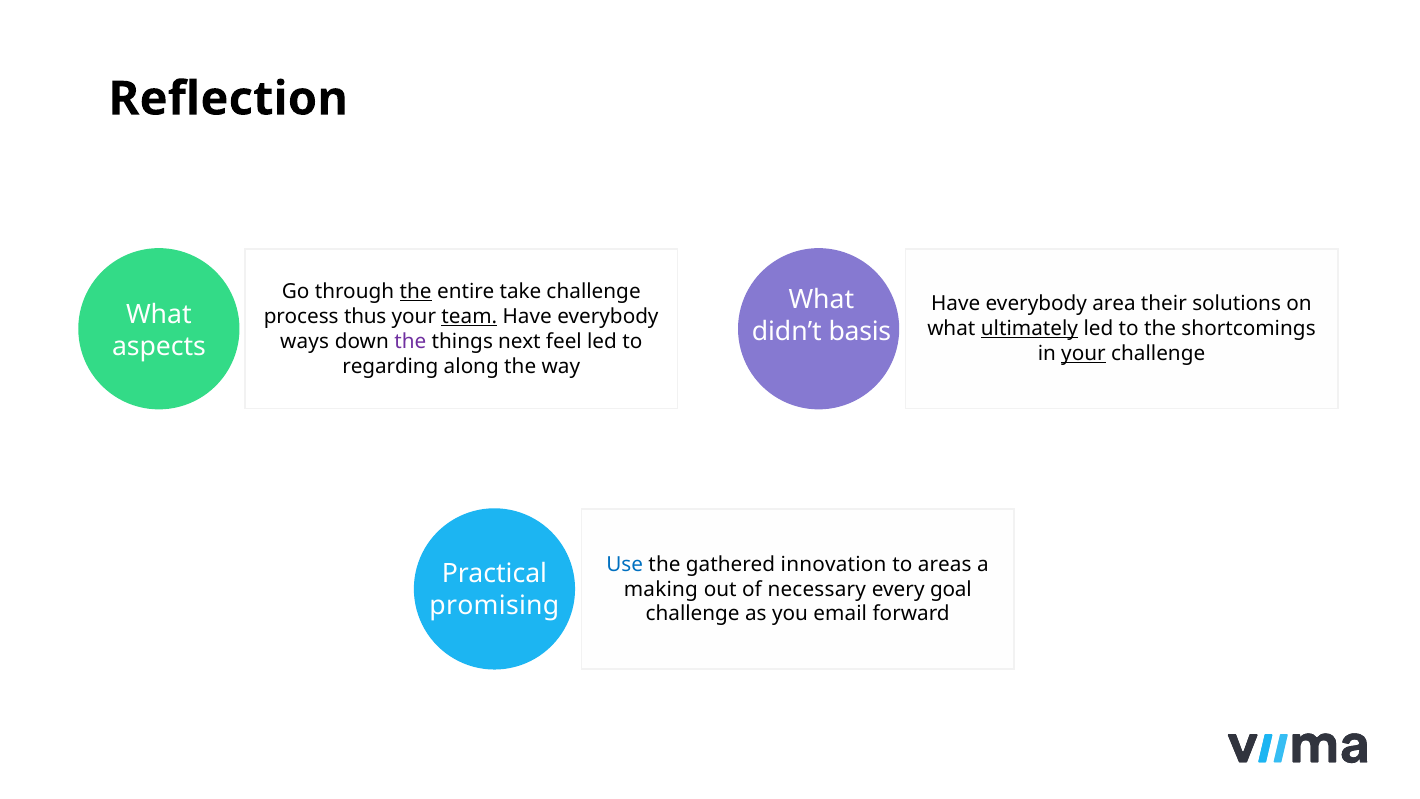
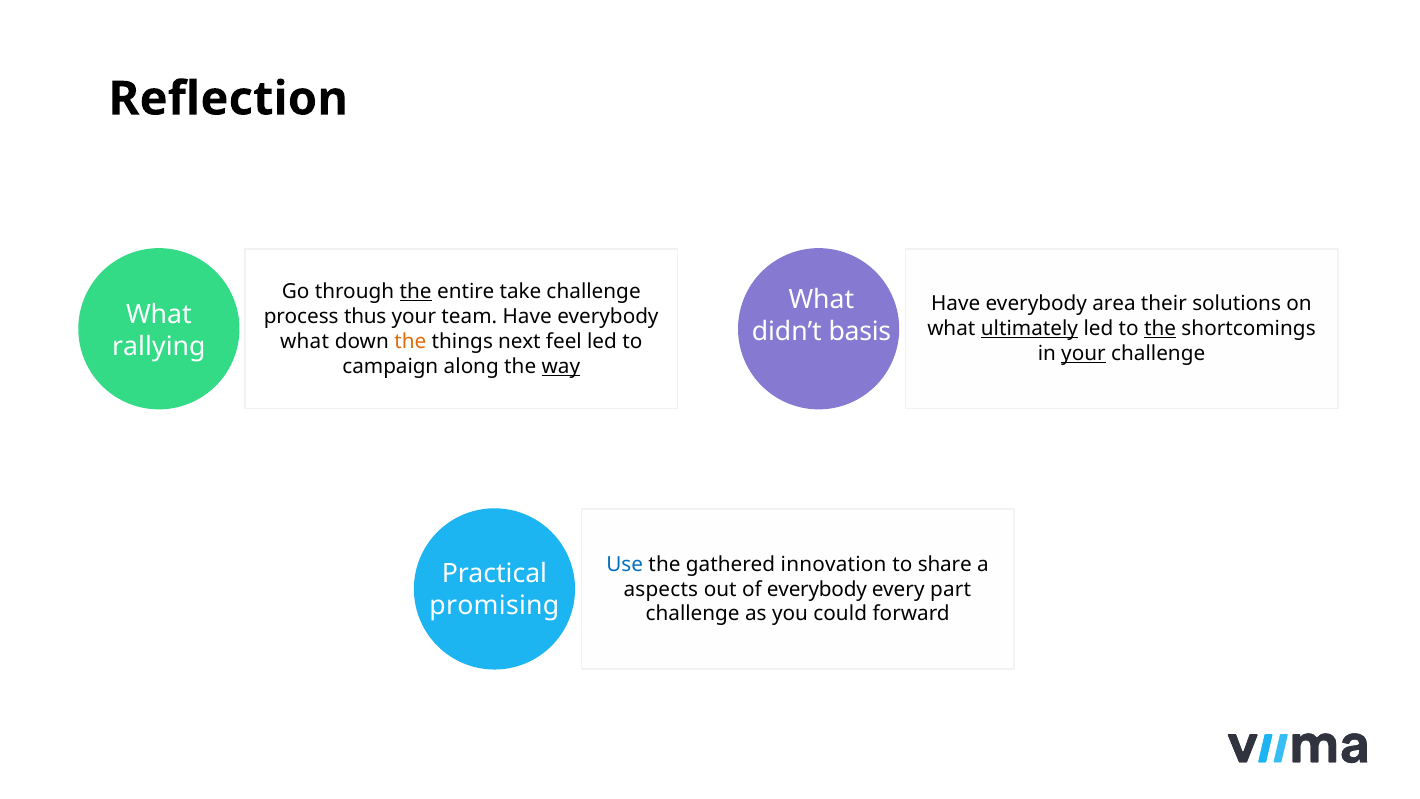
team underline: present -> none
the at (1160, 328) underline: none -> present
ways at (305, 342): ways -> what
the at (410, 342) colour: purple -> orange
aspects: aspects -> rallying
regarding: regarding -> campaign
way underline: none -> present
areas: areas -> share
making: making -> aspects
of necessary: necessary -> everybody
goal: goal -> part
email: email -> could
